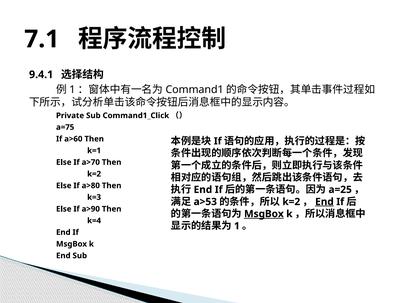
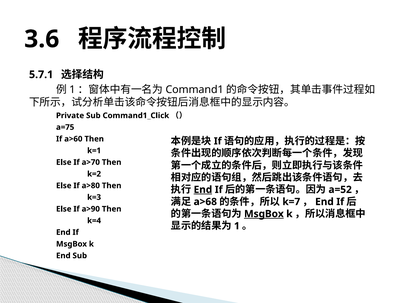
7.1: 7.1 -> 3.6
9.4.1: 9.4.1 -> 5.7.1
End at (203, 190) underline: none -> present
a=25: a=25 -> a=52
a>53: a>53 -> a>68
k=2 at (291, 202): k=2 -> k=7
End at (324, 202) underline: present -> none
